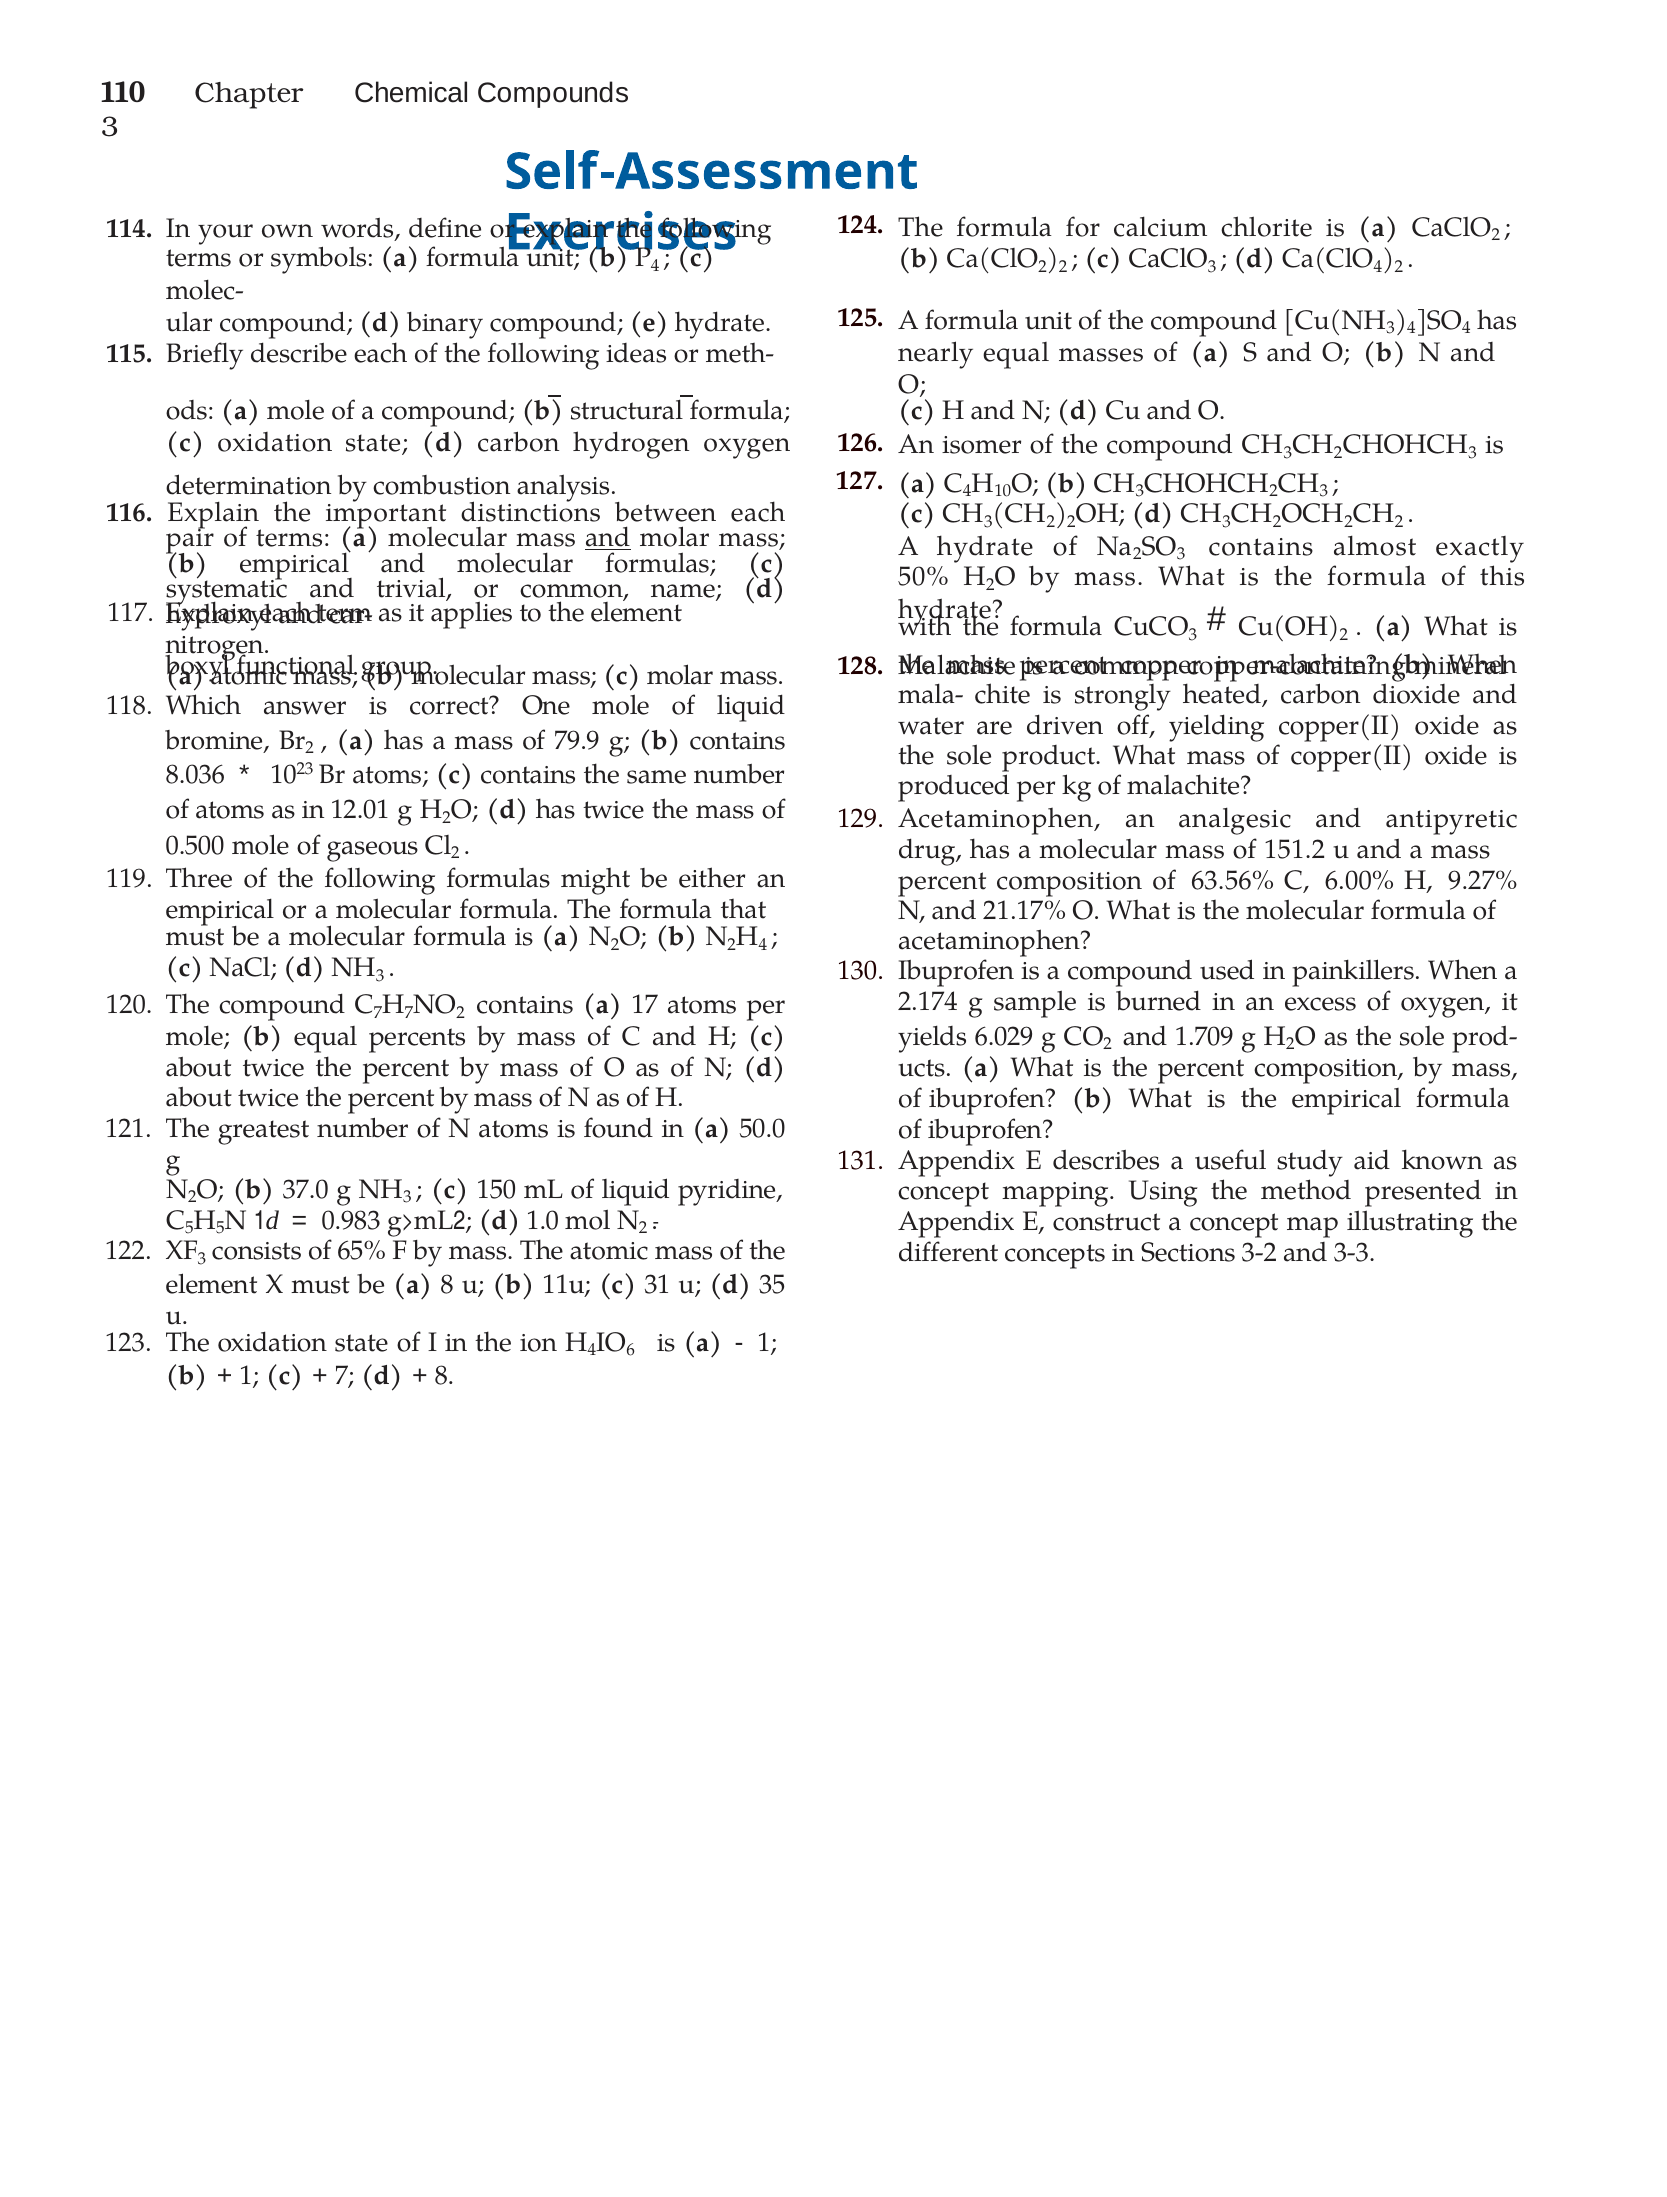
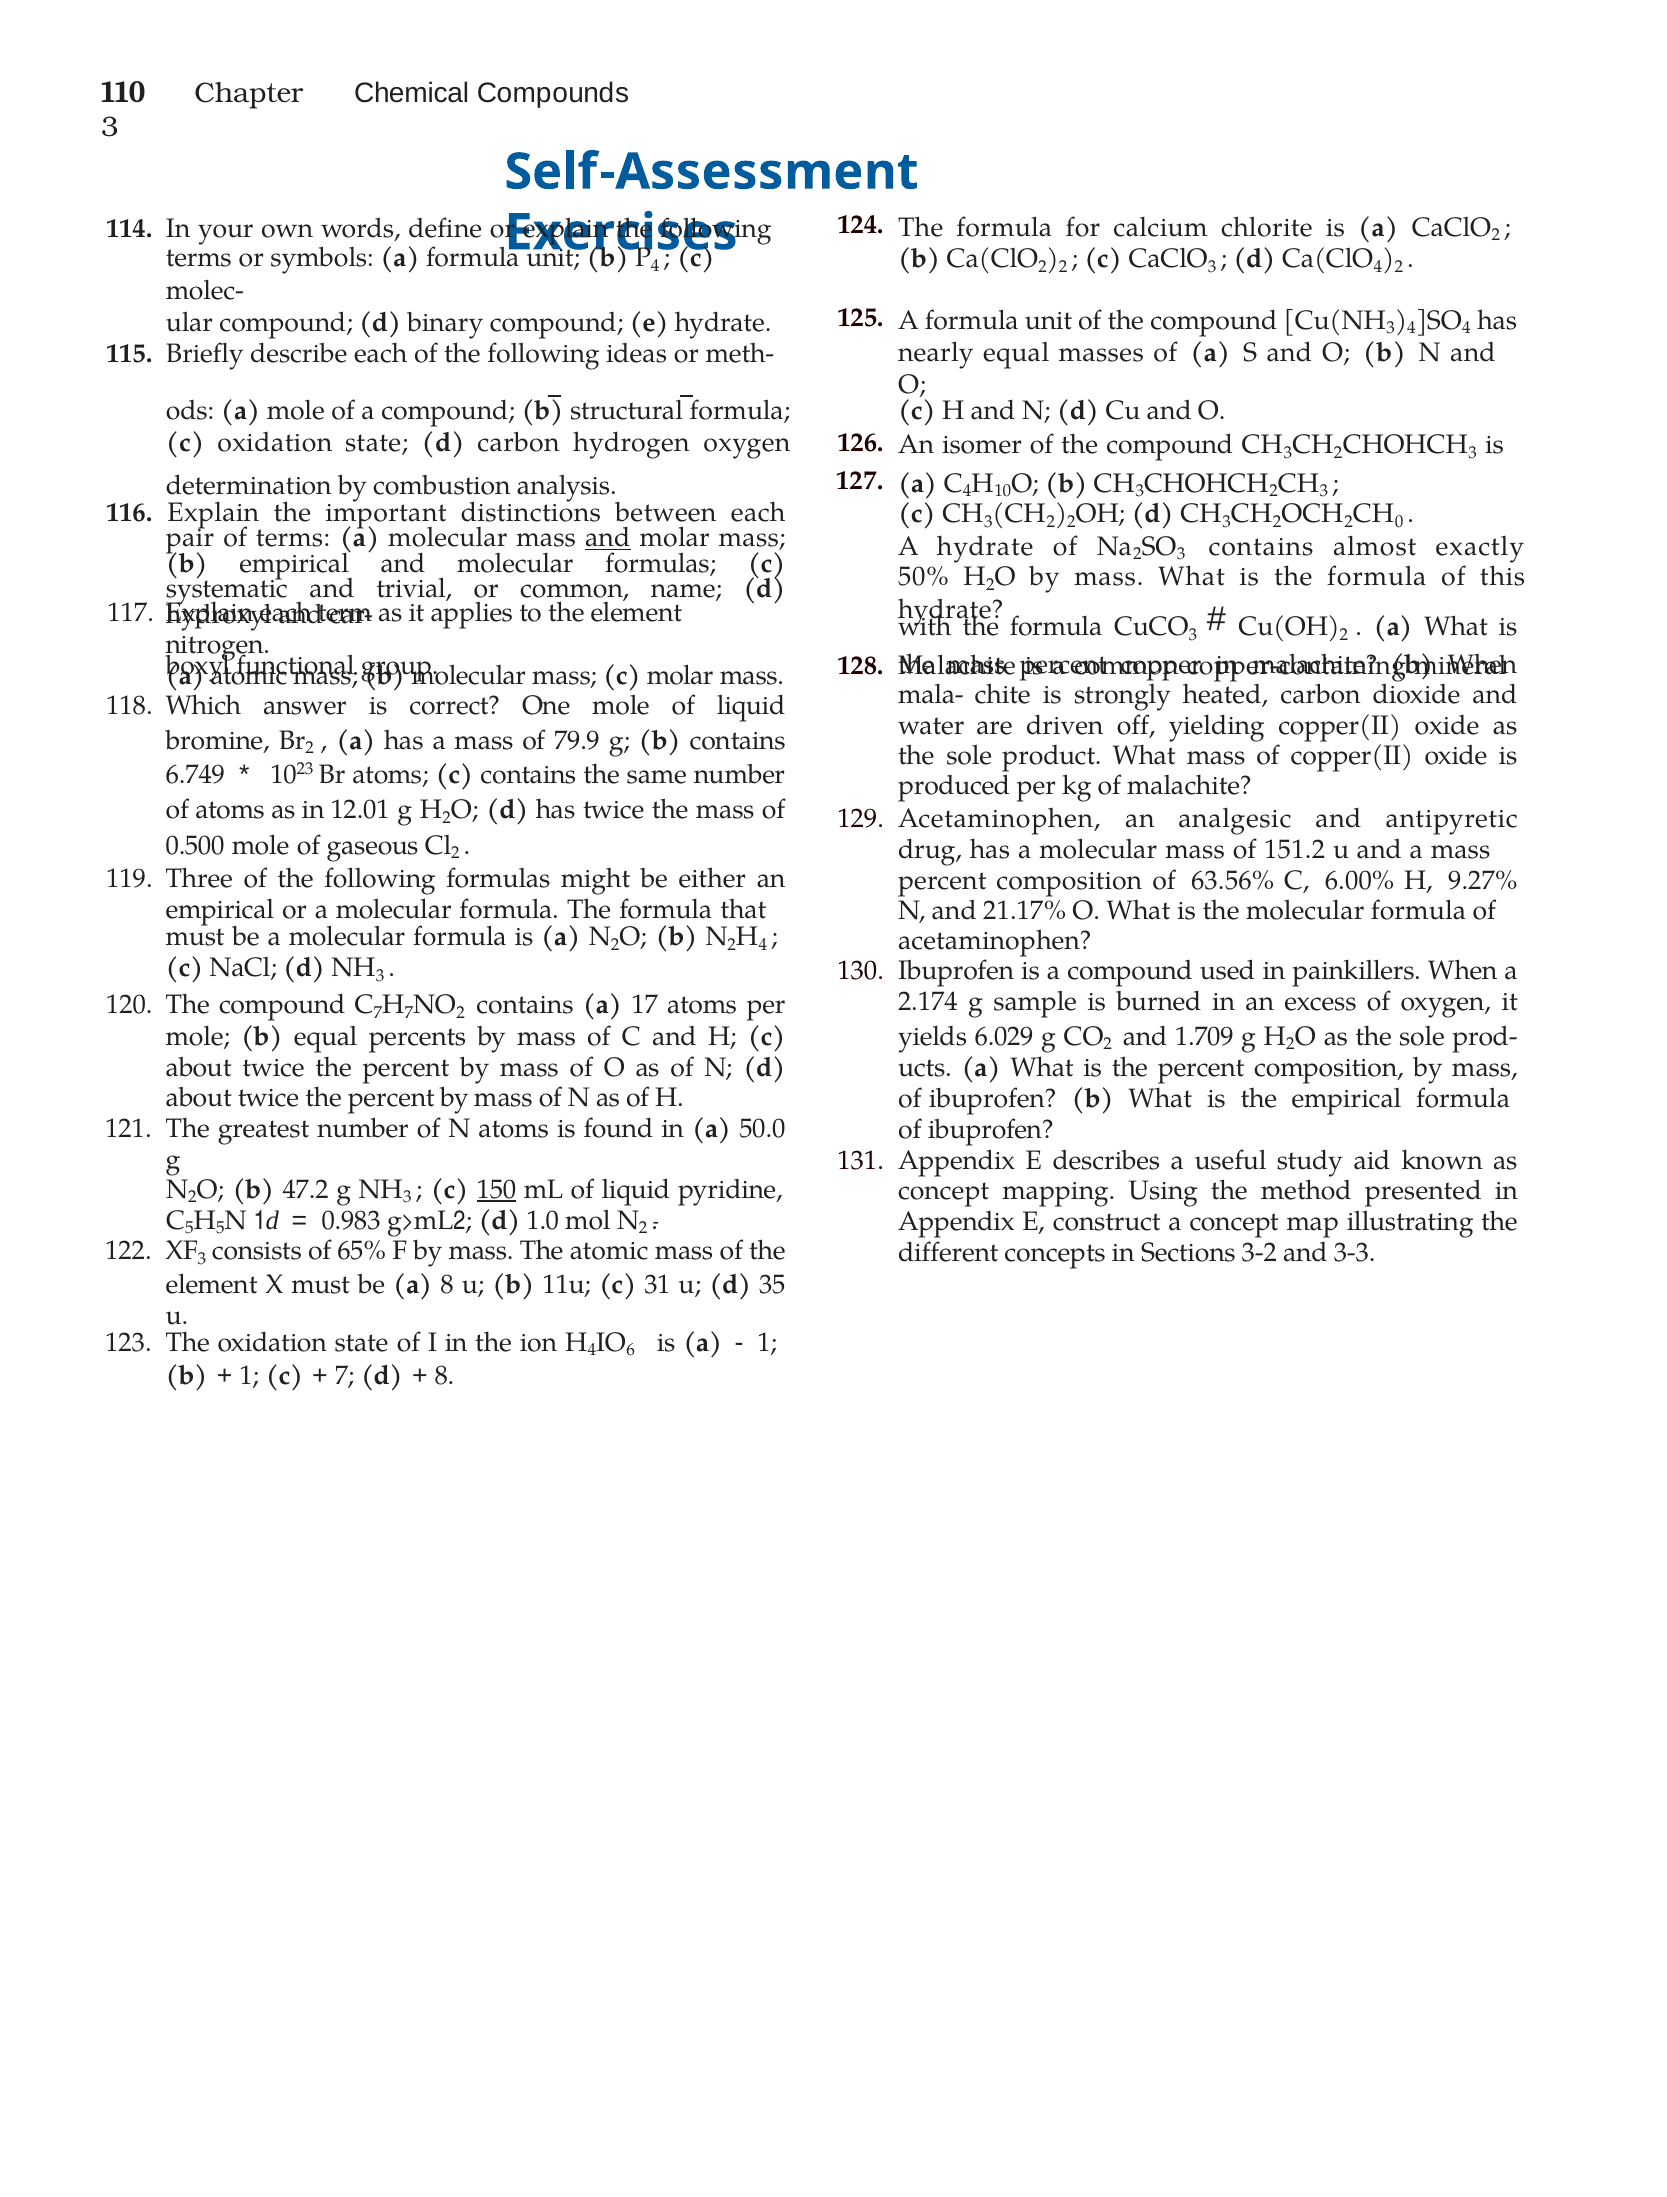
2 at (1399, 522): 2 -> 0
8.036: 8.036 -> 6.749
37.0: 37.0 -> 47.2
150 underline: none -> present
